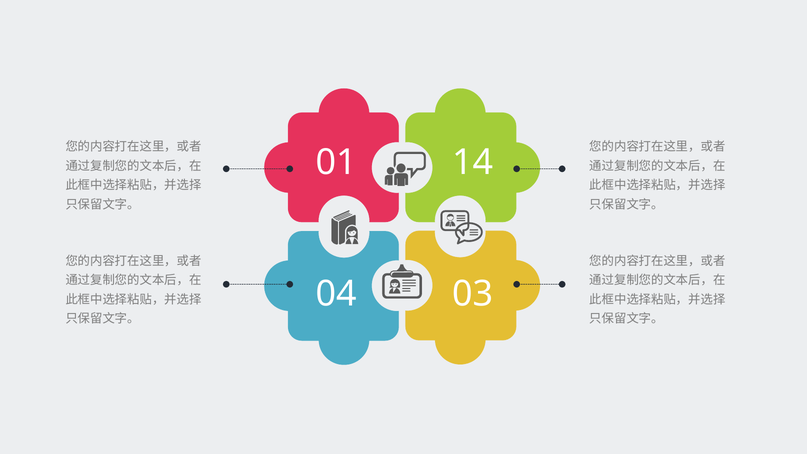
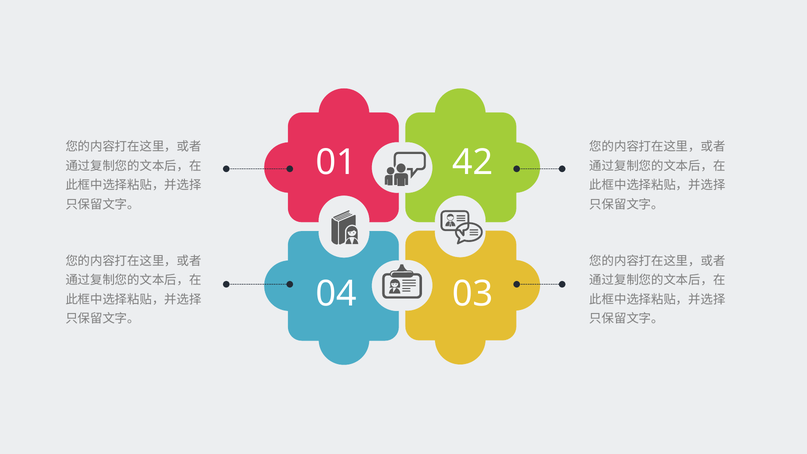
14: 14 -> 42
